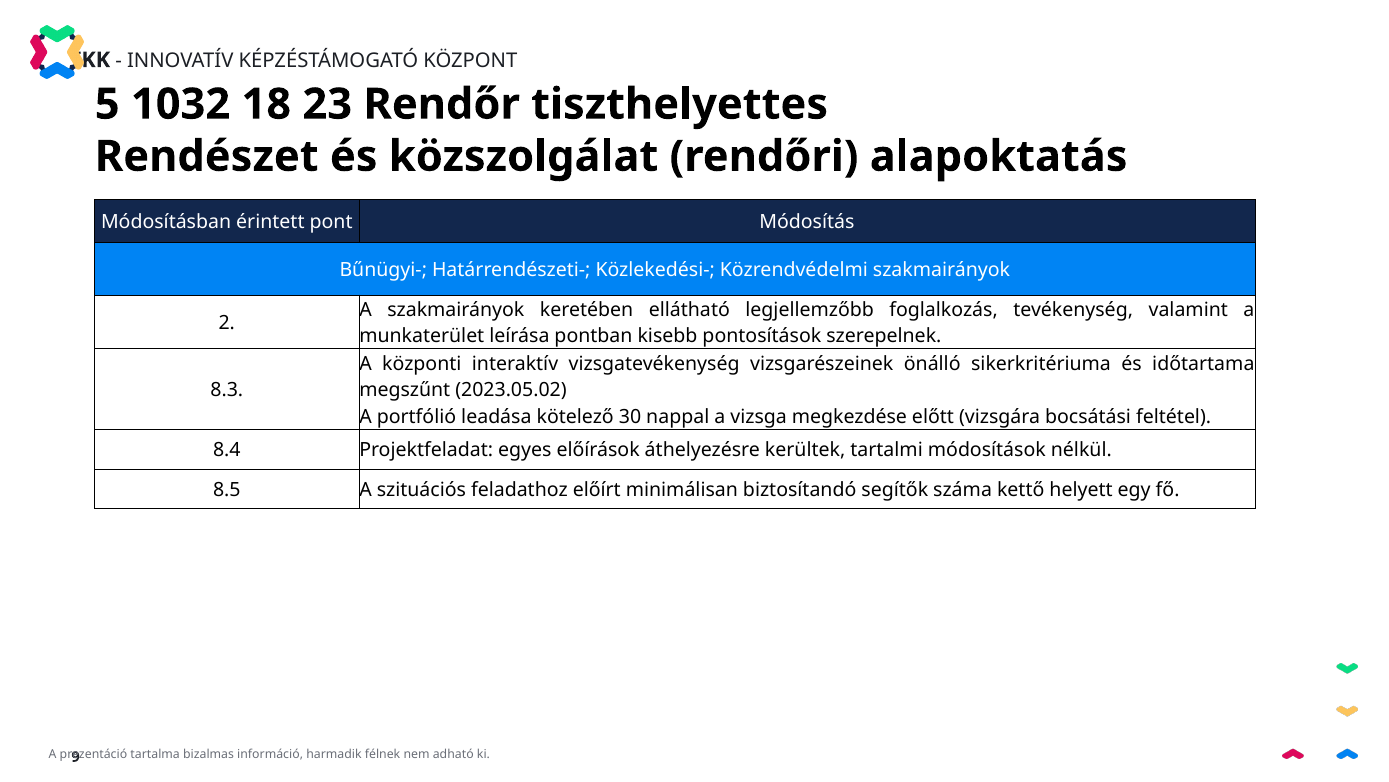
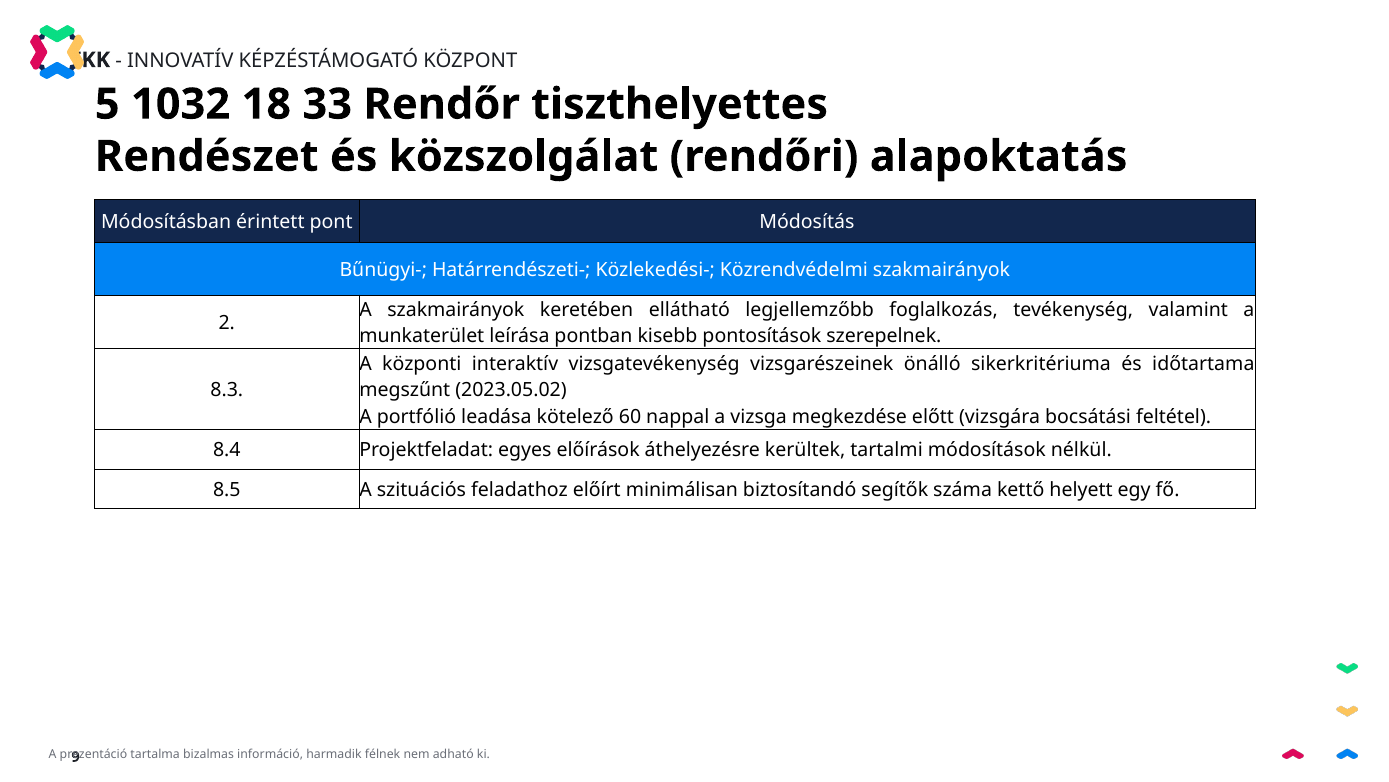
23: 23 -> 33
30: 30 -> 60
